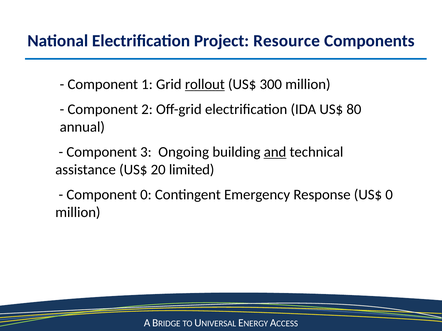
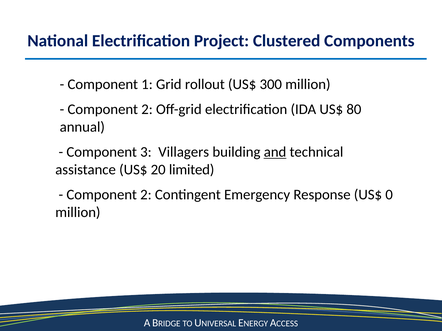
Resource: Resource -> Clustered
rollout underline: present -> none
Ongoing: Ongoing -> Villagers
0 at (146, 195): 0 -> 2
